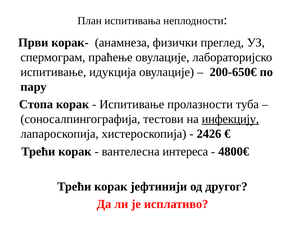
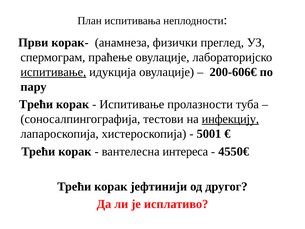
испитивање at (53, 72) underline: none -> present
200-650€: 200-650€ -> 200-606€
Стопа at (36, 104): Стопа -> Трећи
2426: 2426 -> 5001
4800€: 4800€ -> 4550€
